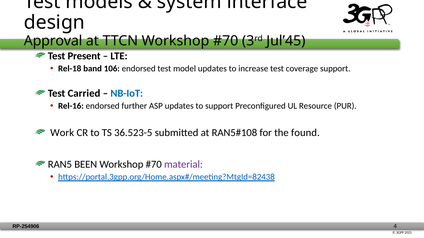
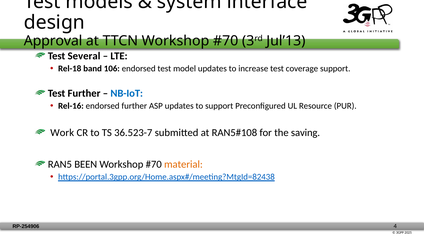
Jul’45: Jul’45 -> Jul’13
Present: Present -> Several
Test Carried: Carried -> Further
36.523-5: 36.523-5 -> 36.523-7
found: found -> saving
material colour: purple -> orange
